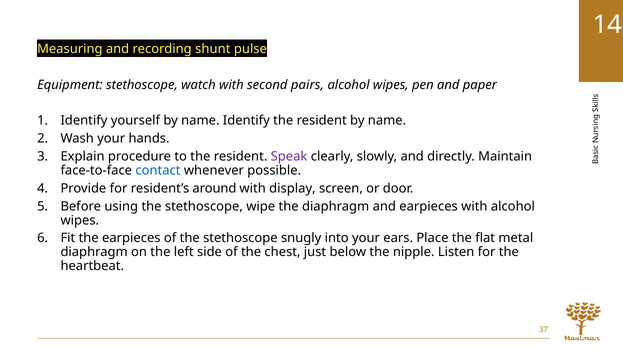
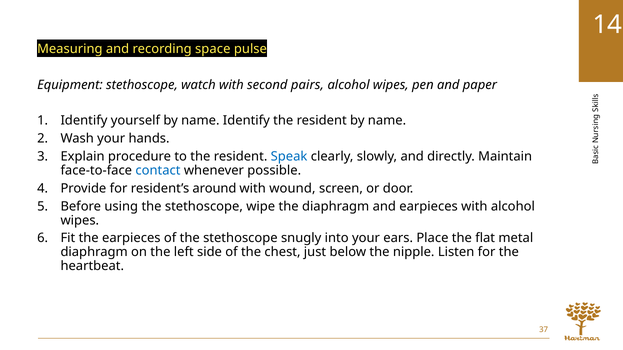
shunt: shunt -> space
Speak colour: purple -> blue
display: display -> wound
